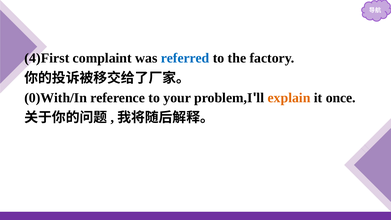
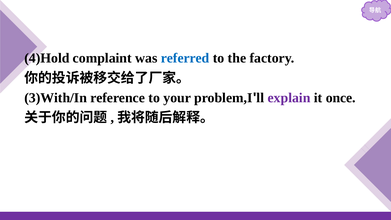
4)First: 4)First -> 4)Hold
0)With/In: 0)With/In -> 3)With/In
explain colour: orange -> purple
